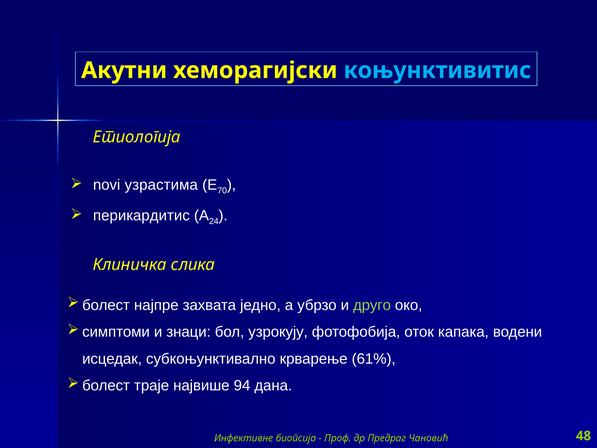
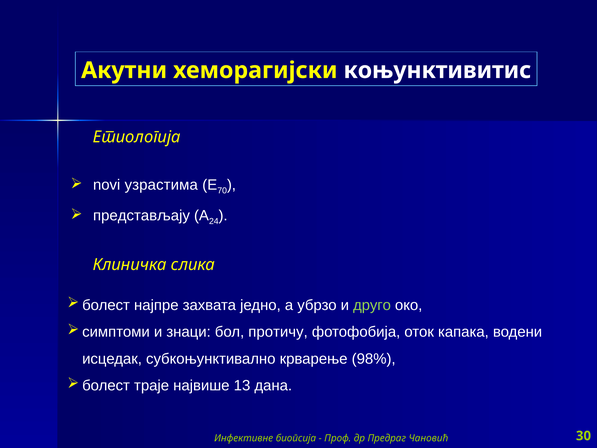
коњунктивитис colour: light blue -> white
перикардитис: перикардитис -> представљају
узрокују: узрокују -> протичу
61%: 61% -> 98%
94: 94 -> 13
48: 48 -> 30
